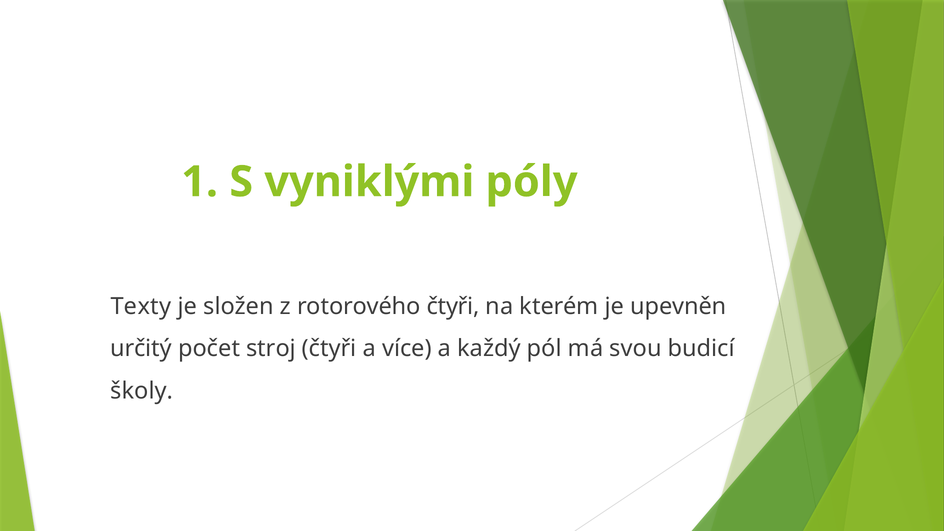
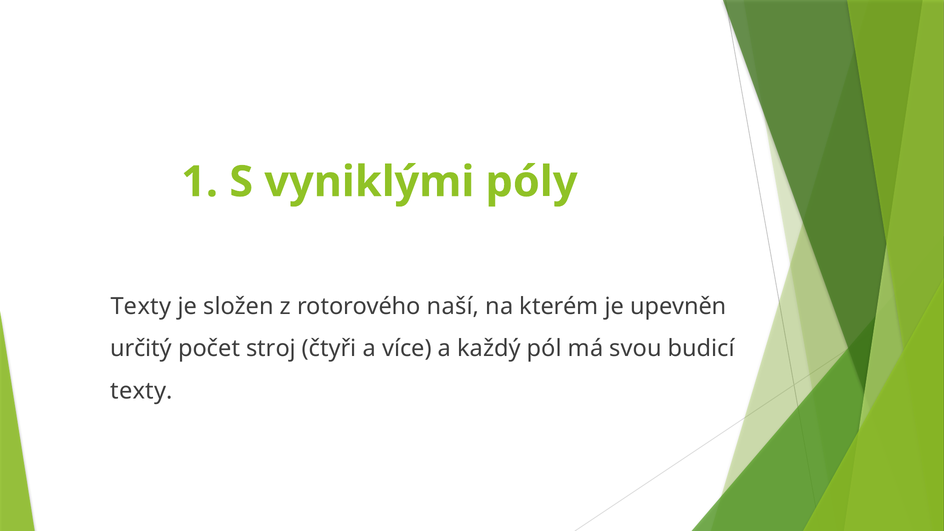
rotorového čtyři: čtyři -> naší
školy at (142, 391): školy -> texty
